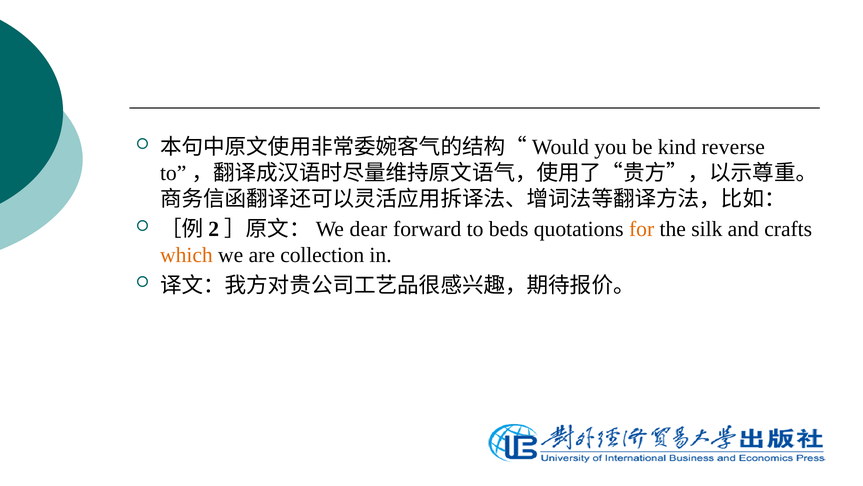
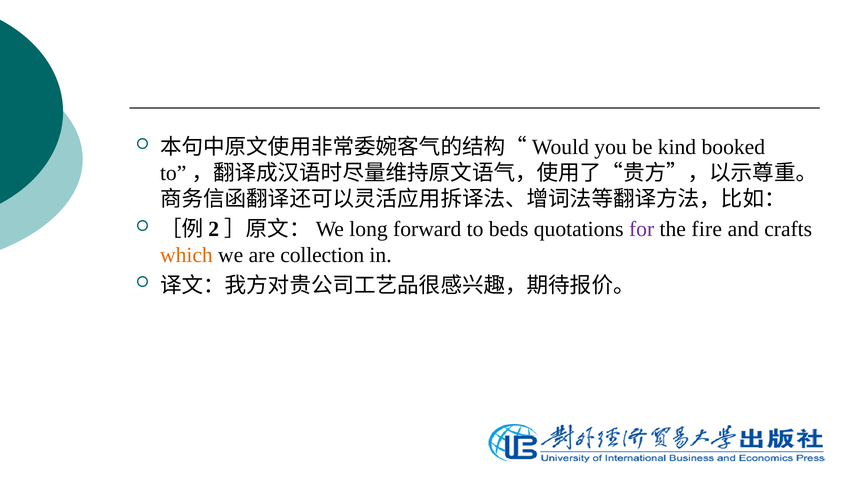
reverse: reverse -> booked
dear: dear -> long
for colour: orange -> purple
silk: silk -> fire
